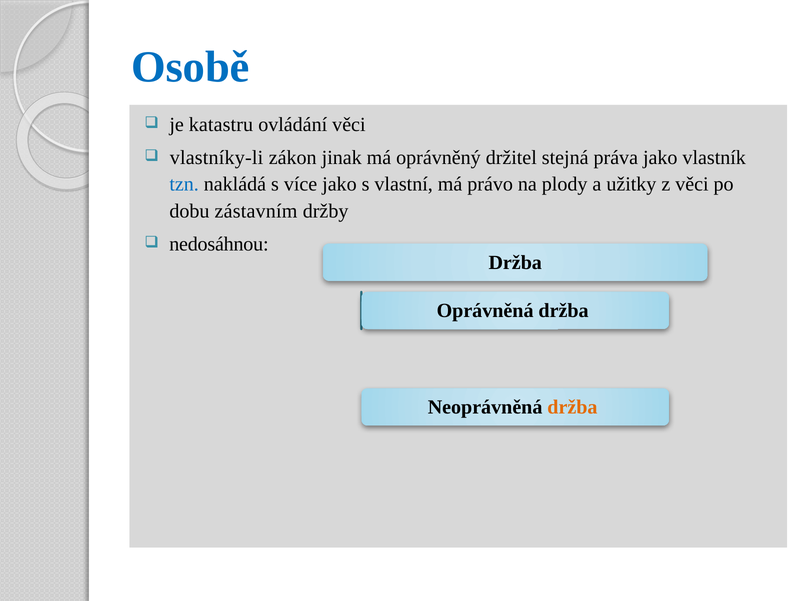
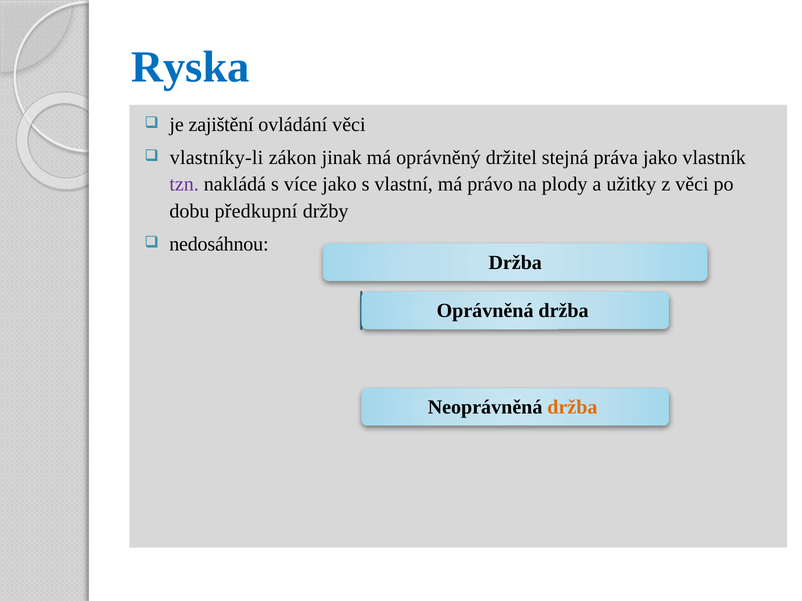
Osobě: Osobě -> Ryska
katastru: katastru -> zajištění
tzn colour: blue -> purple
zástavním: zástavním -> předkupní
